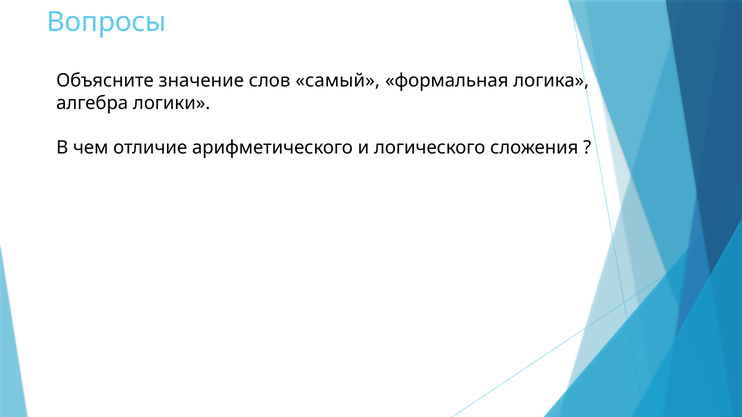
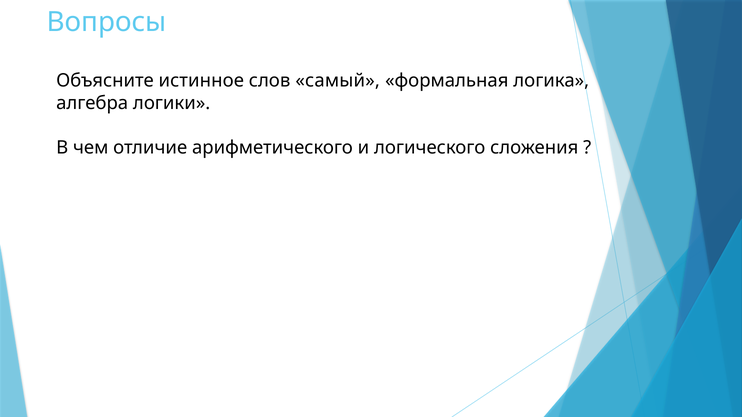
значение: значение -> истинное
